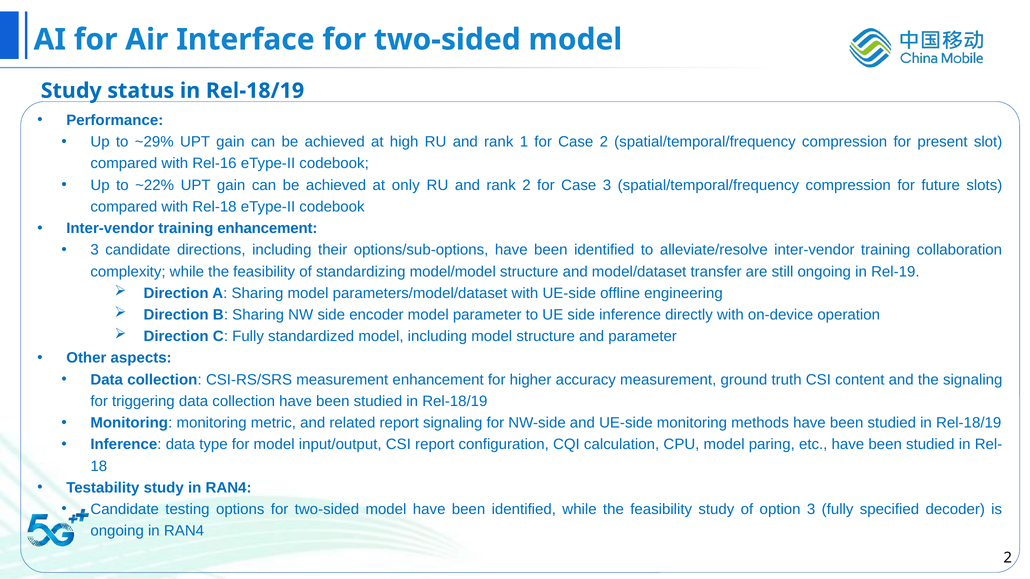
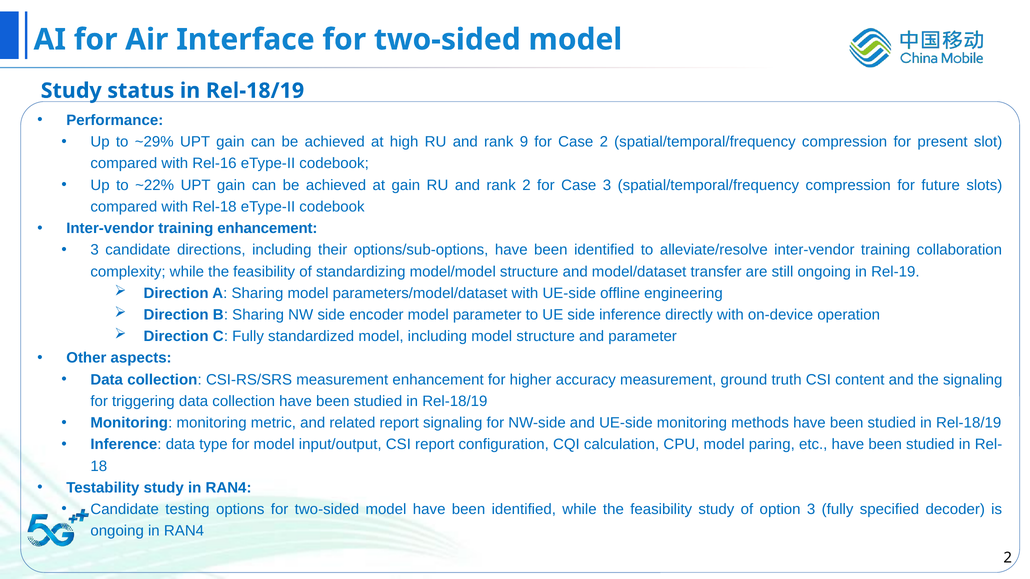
1: 1 -> 9
at only: only -> gain
